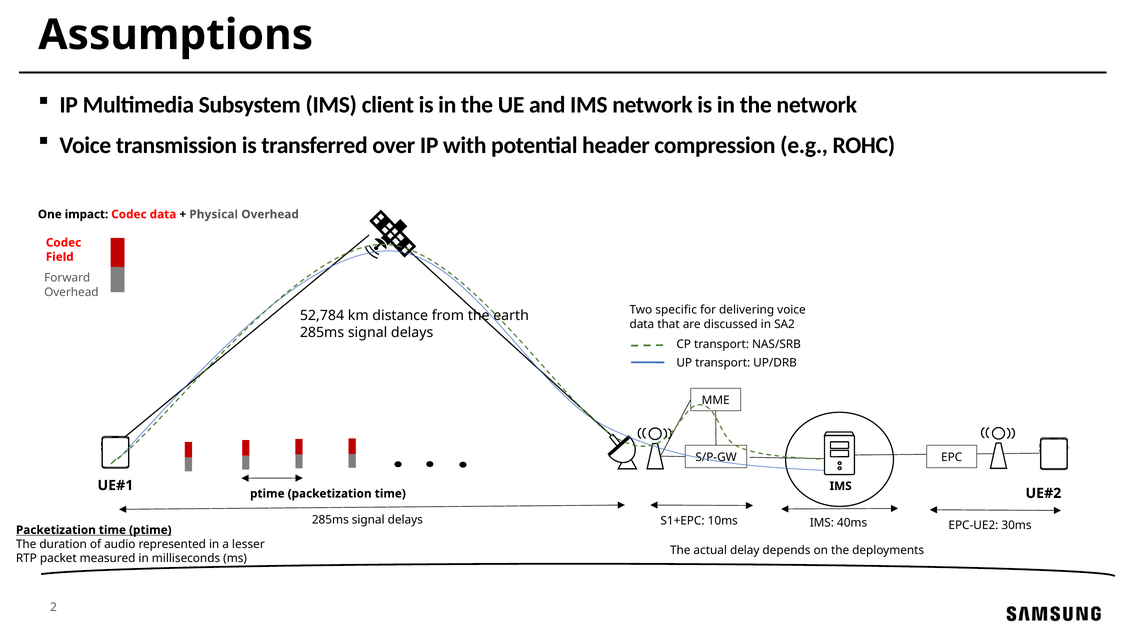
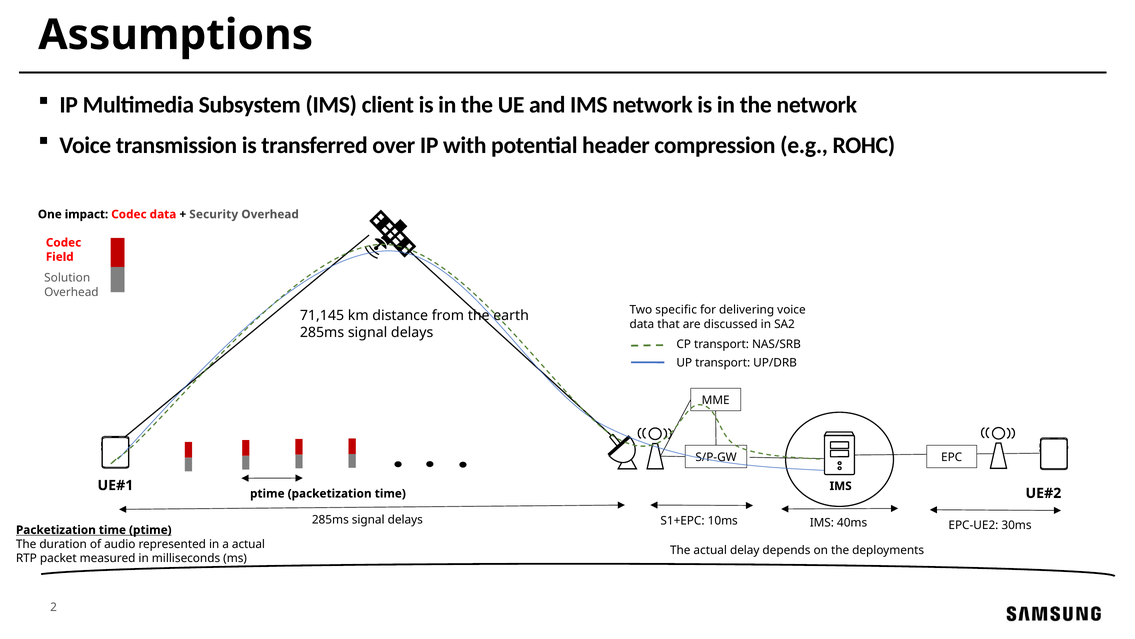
Physical: Physical -> Security
Forward: Forward -> Solution
52,784: 52,784 -> 71,145
a lesser: lesser -> actual
